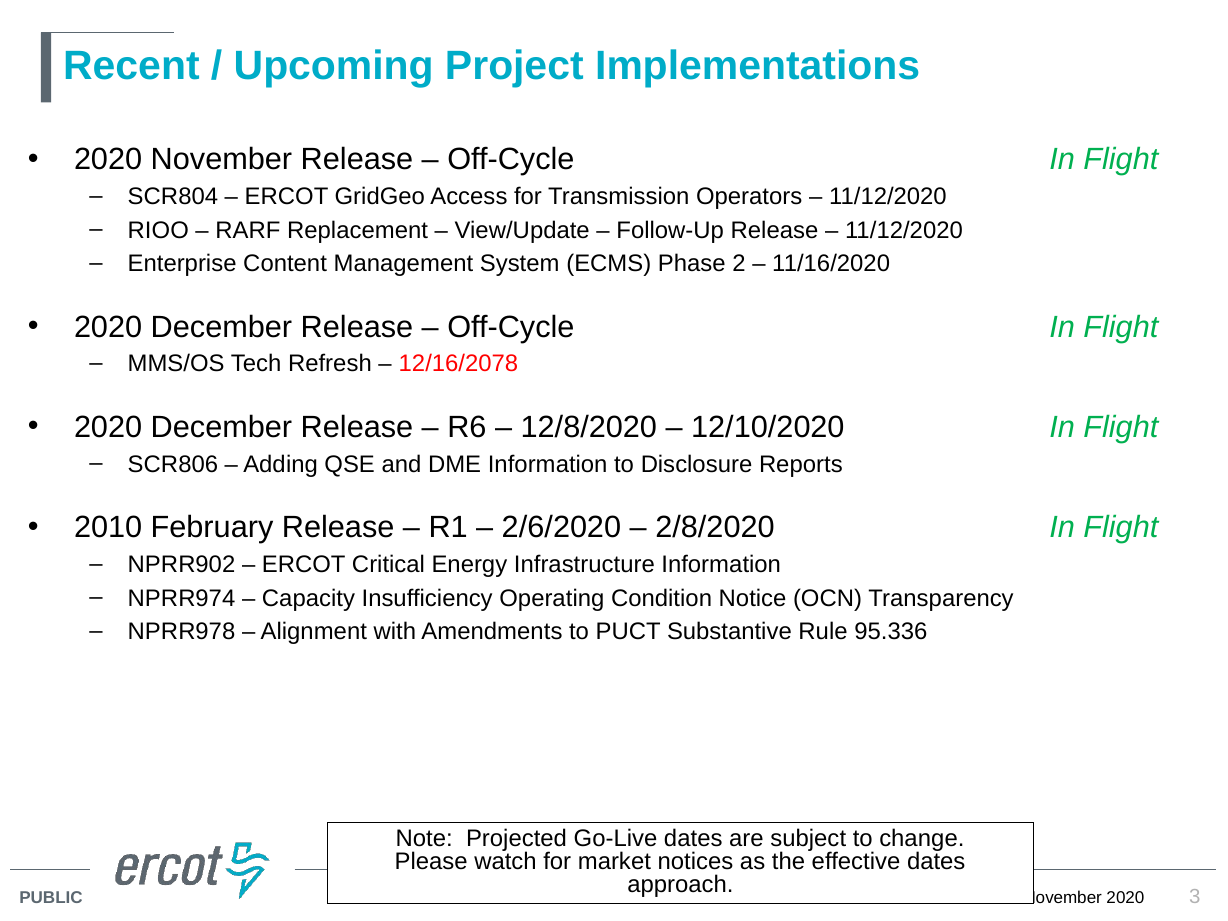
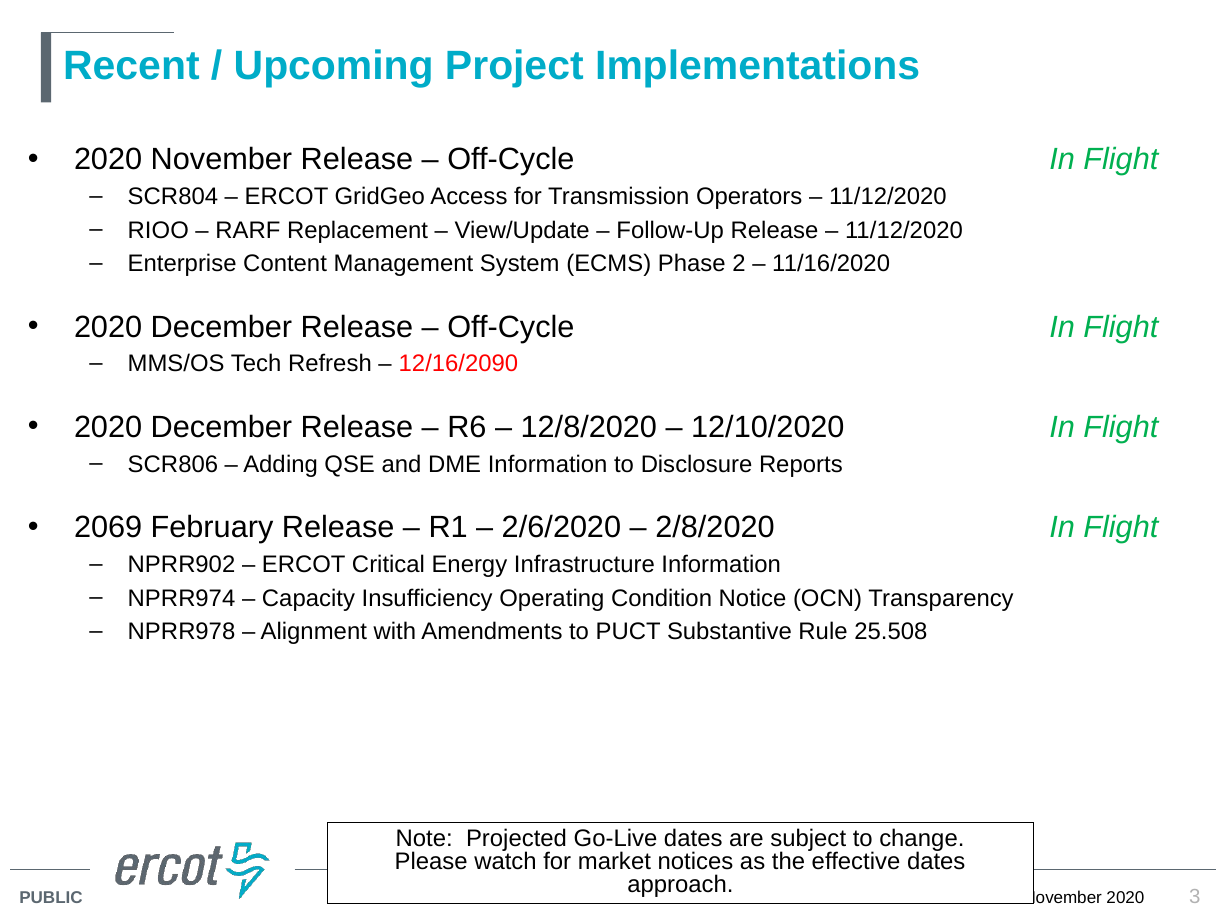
12/16/2078: 12/16/2078 -> 12/16/2090
2010: 2010 -> 2069
95.336: 95.336 -> 25.508
